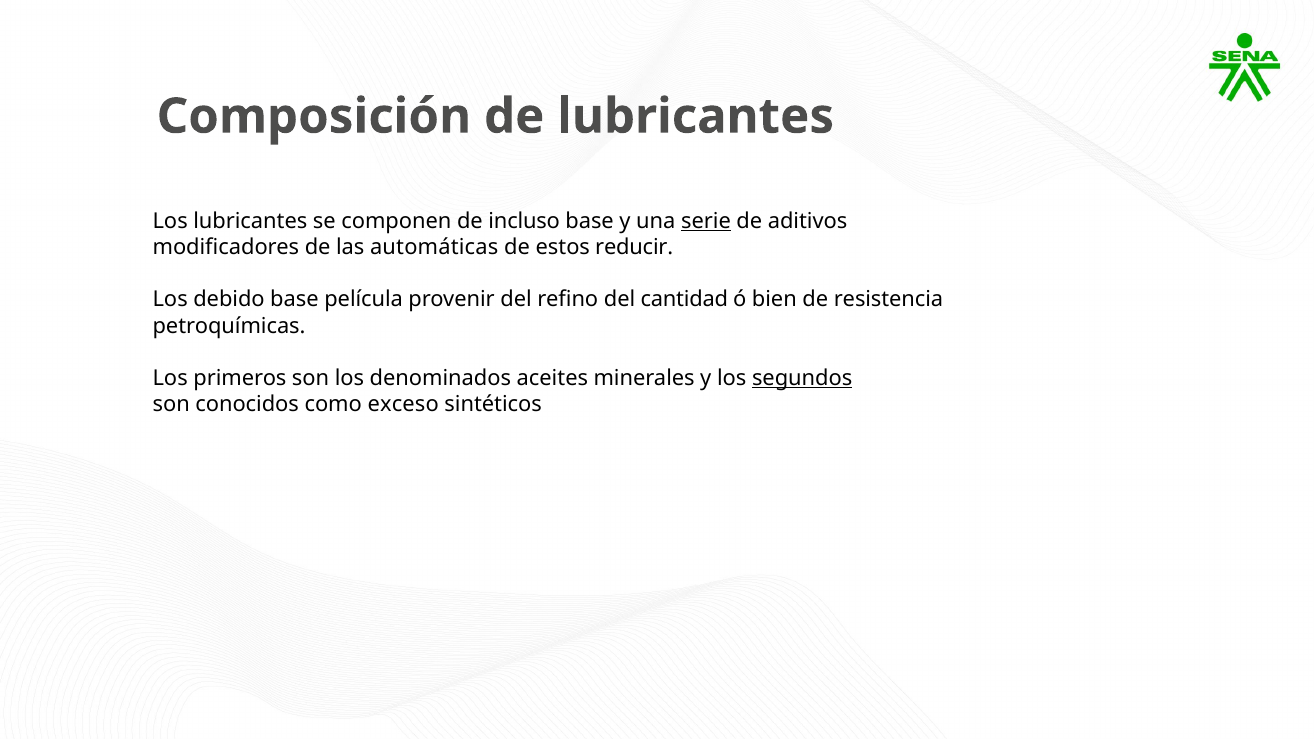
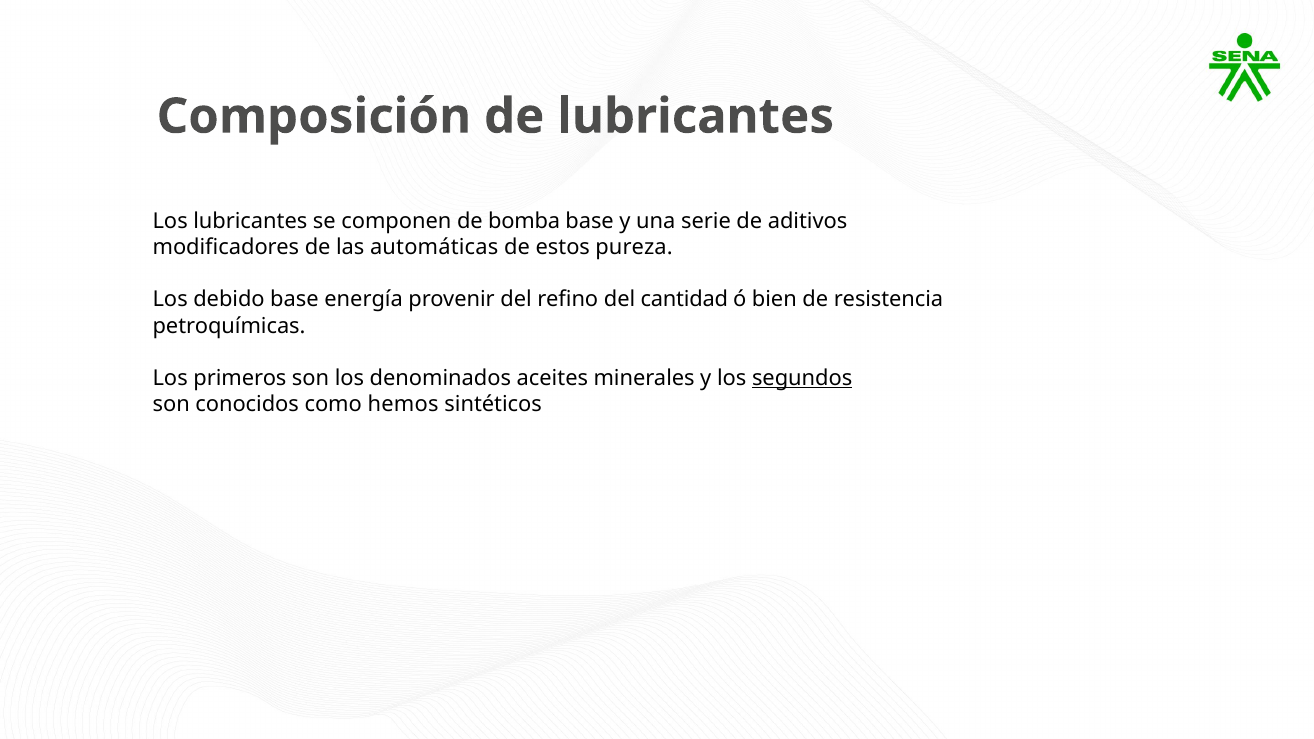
incluso: incluso -> bomba
serie underline: present -> none
reducir: reducir -> pureza
película: película -> energía
exceso: exceso -> hemos
